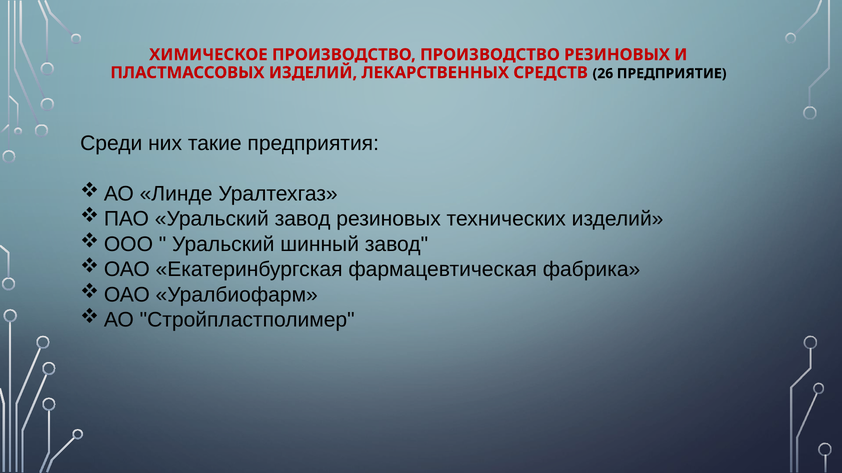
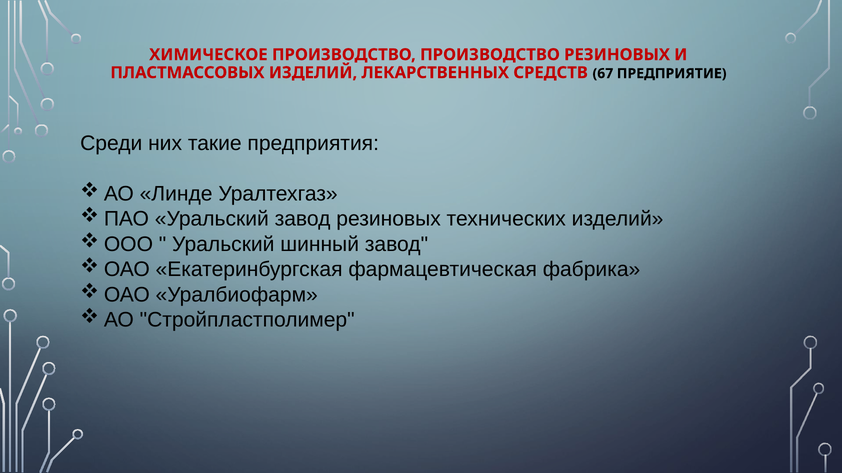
26: 26 -> 67
